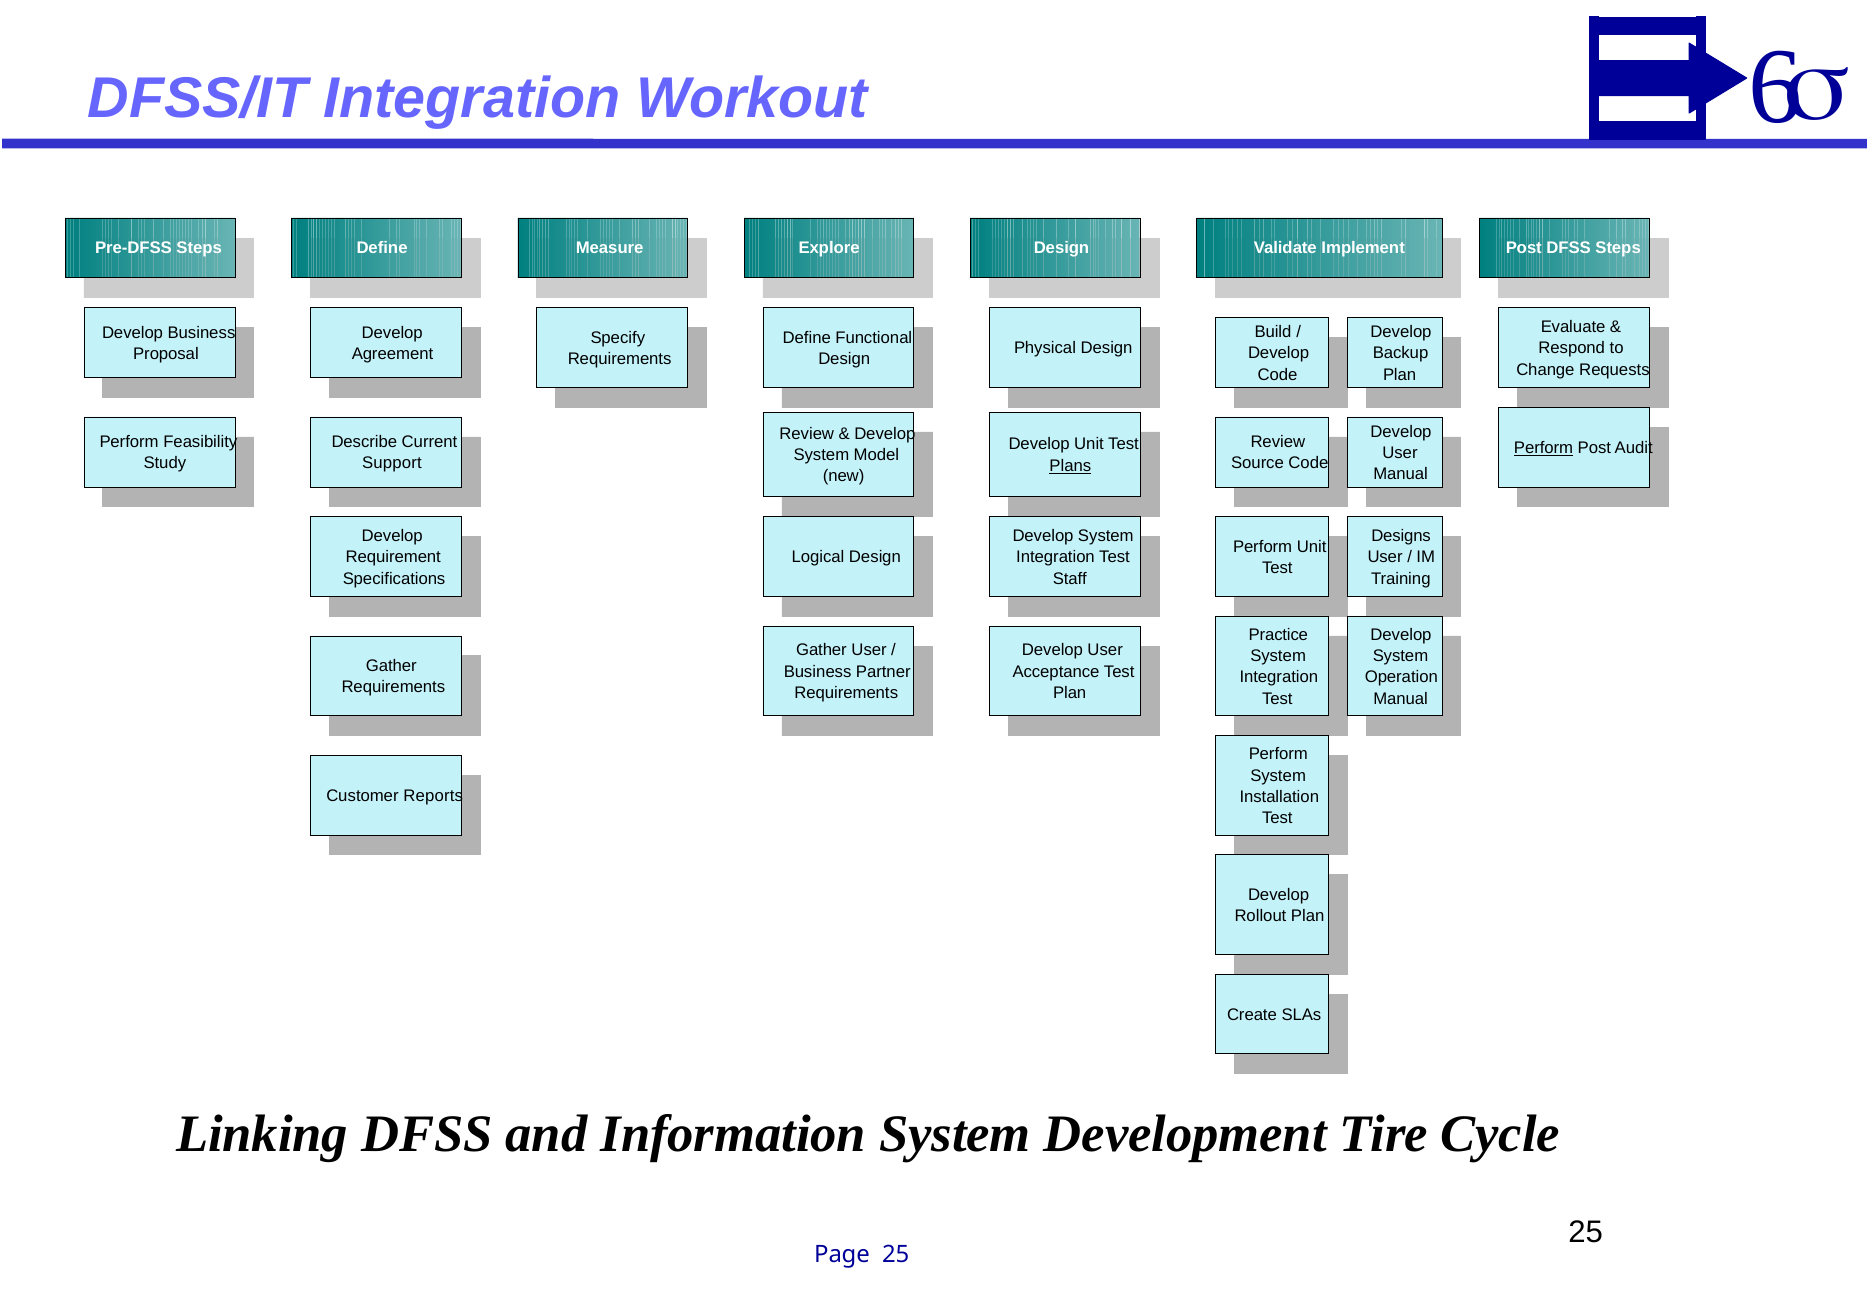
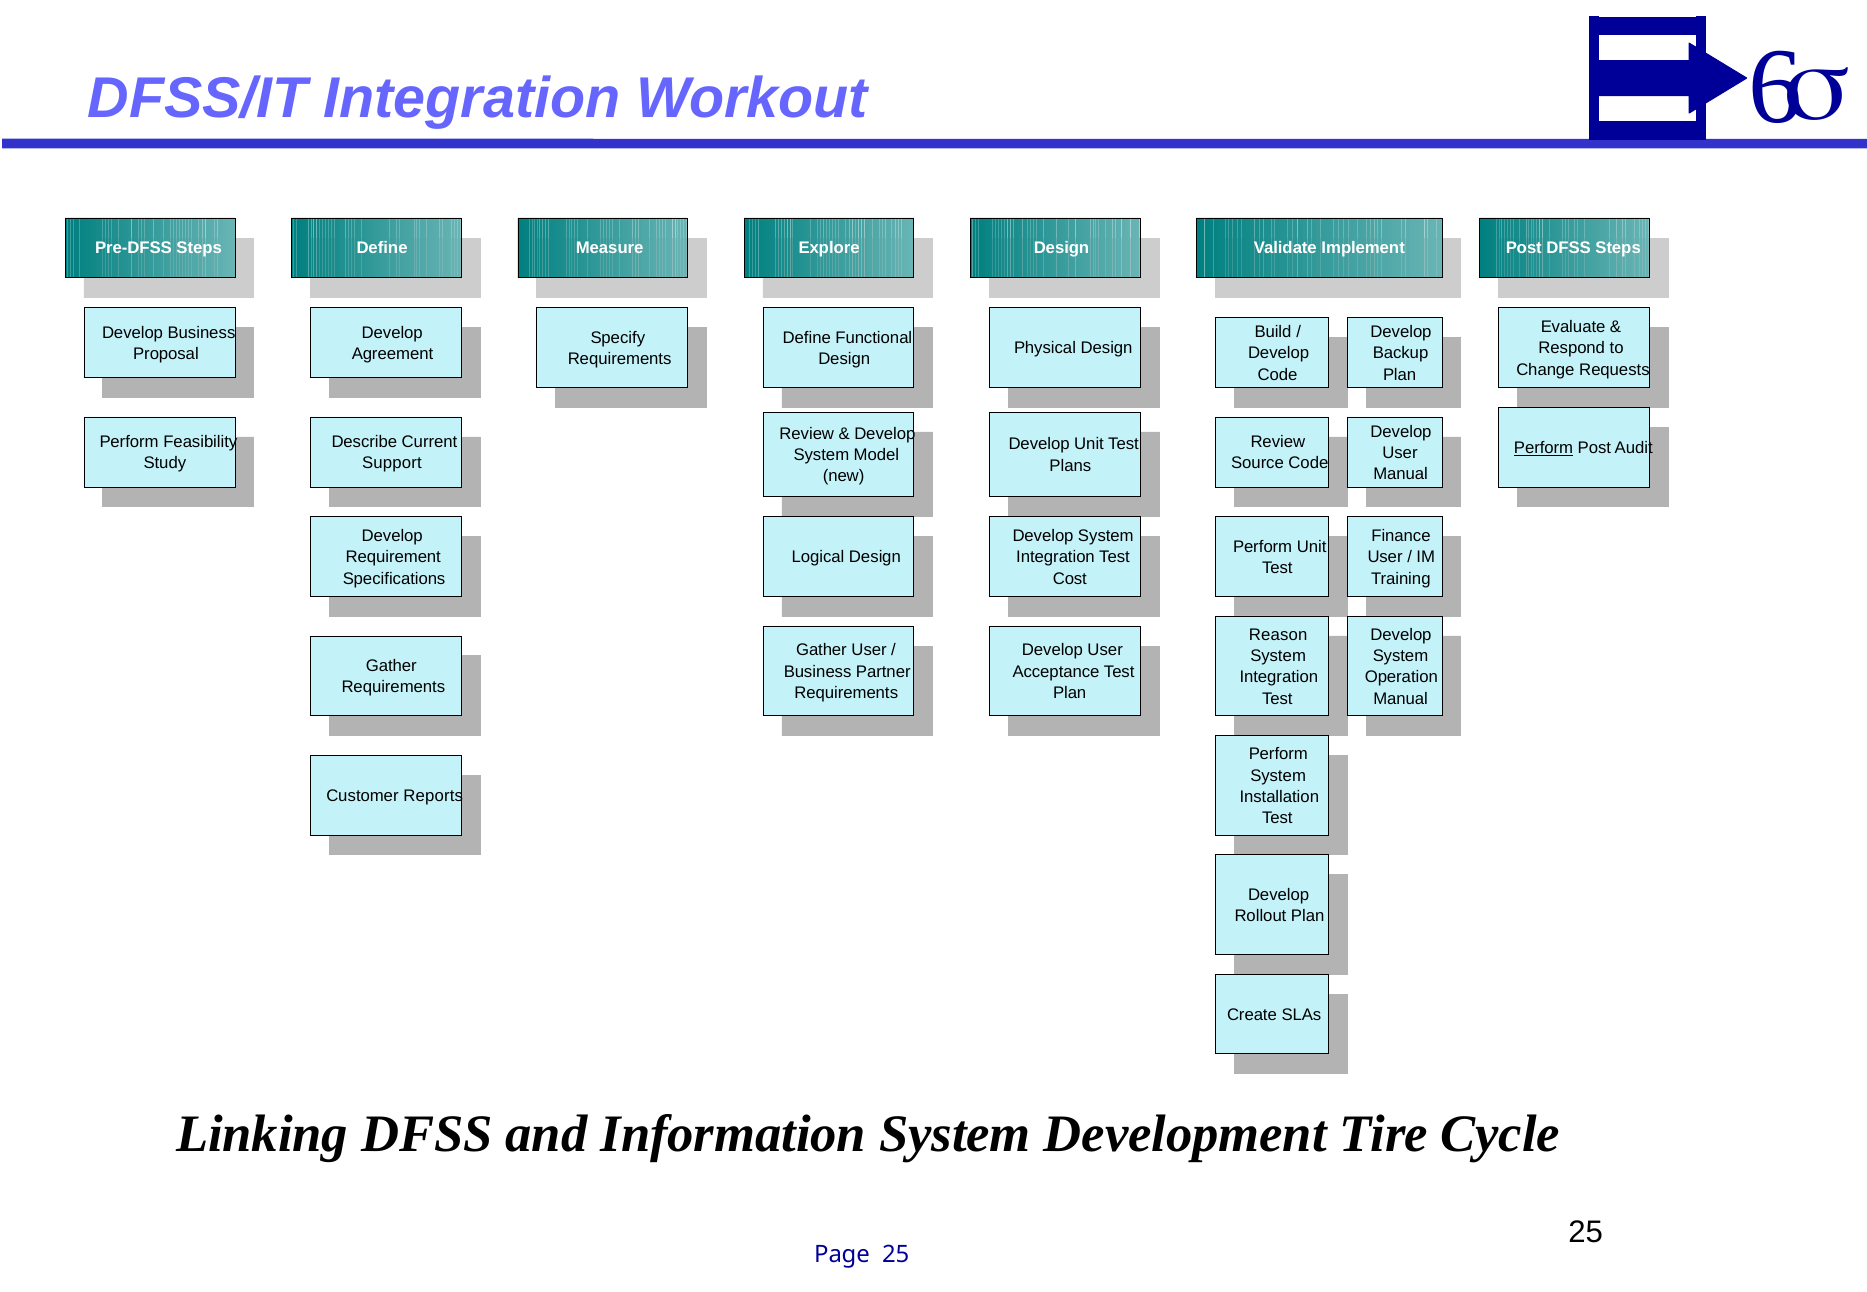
Plans underline: present -> none
Designs: Designs -> Finance
Staff: Staff -> Cost
Practice: Practice -> Reason
